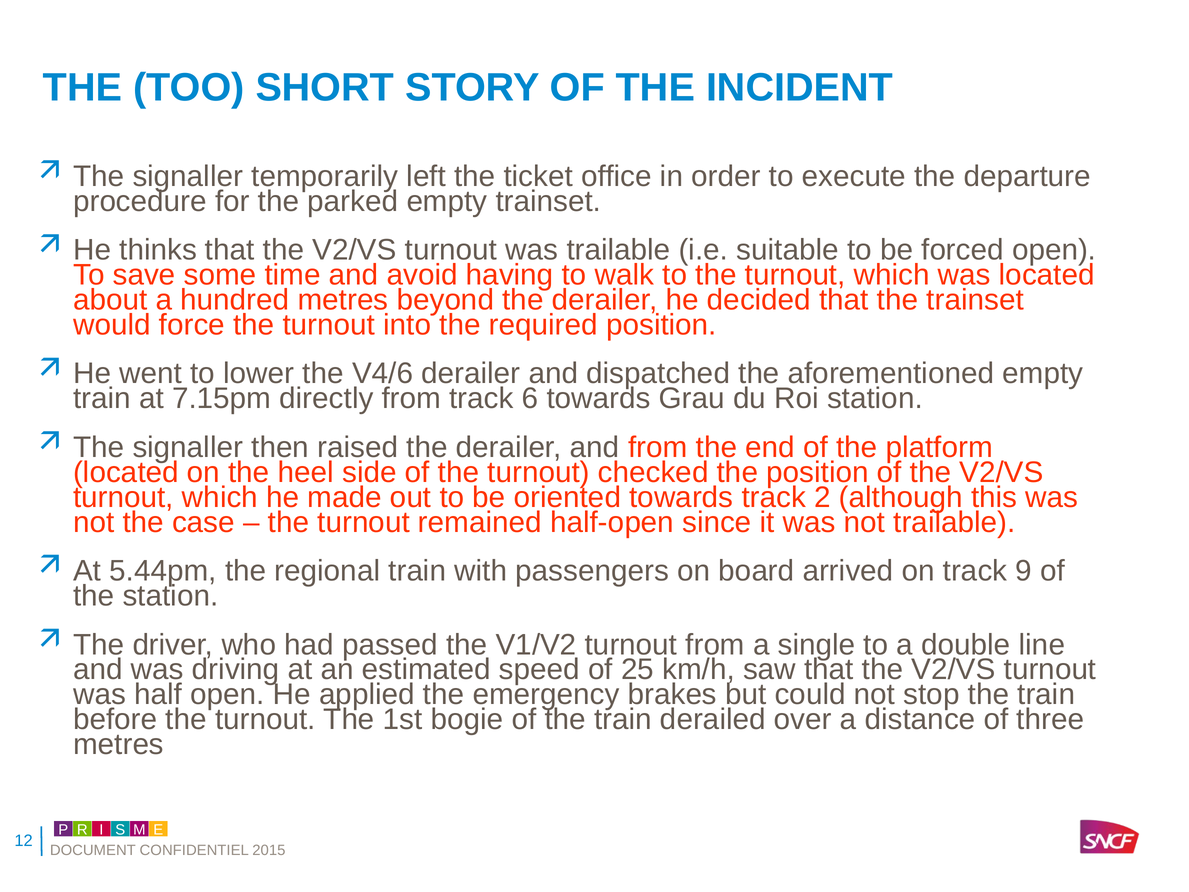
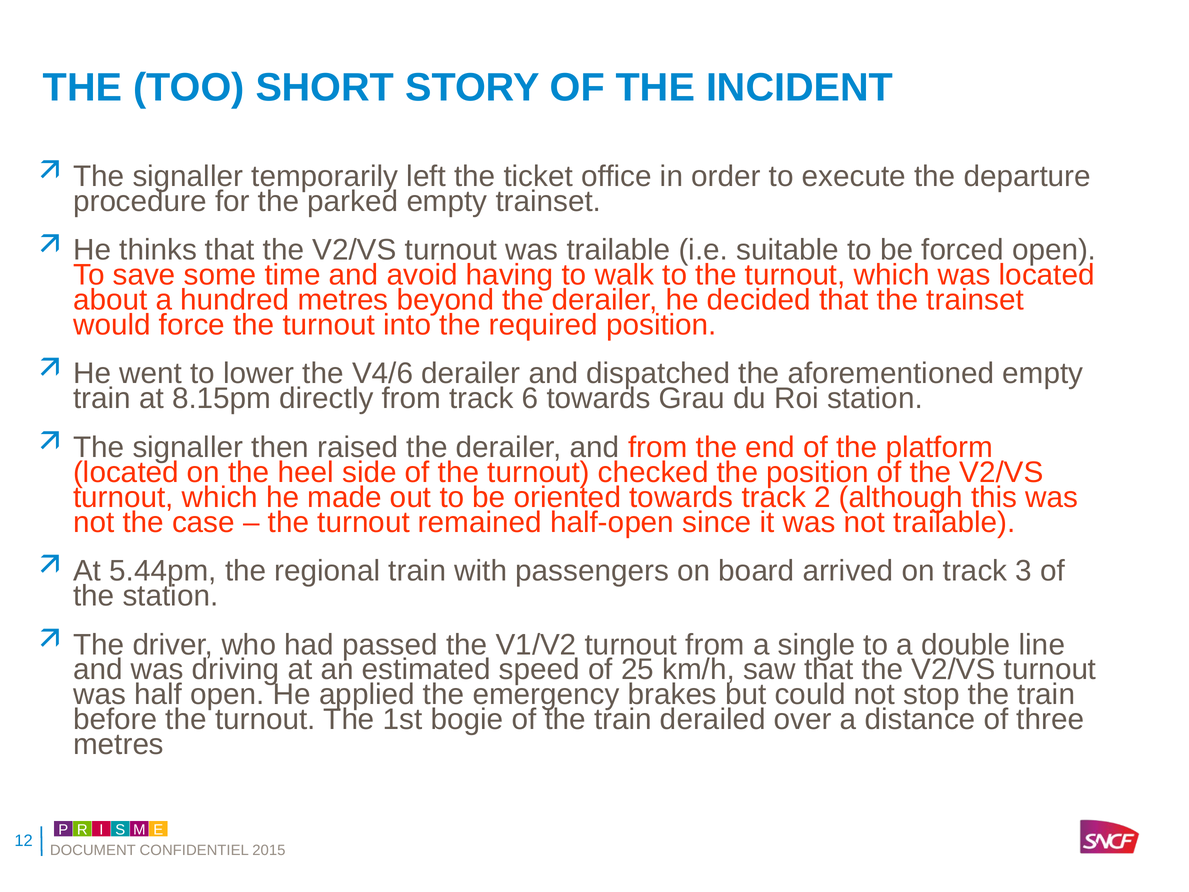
7.15pm: 7.15pm -> 8.15pm
9: 9 -> 3
